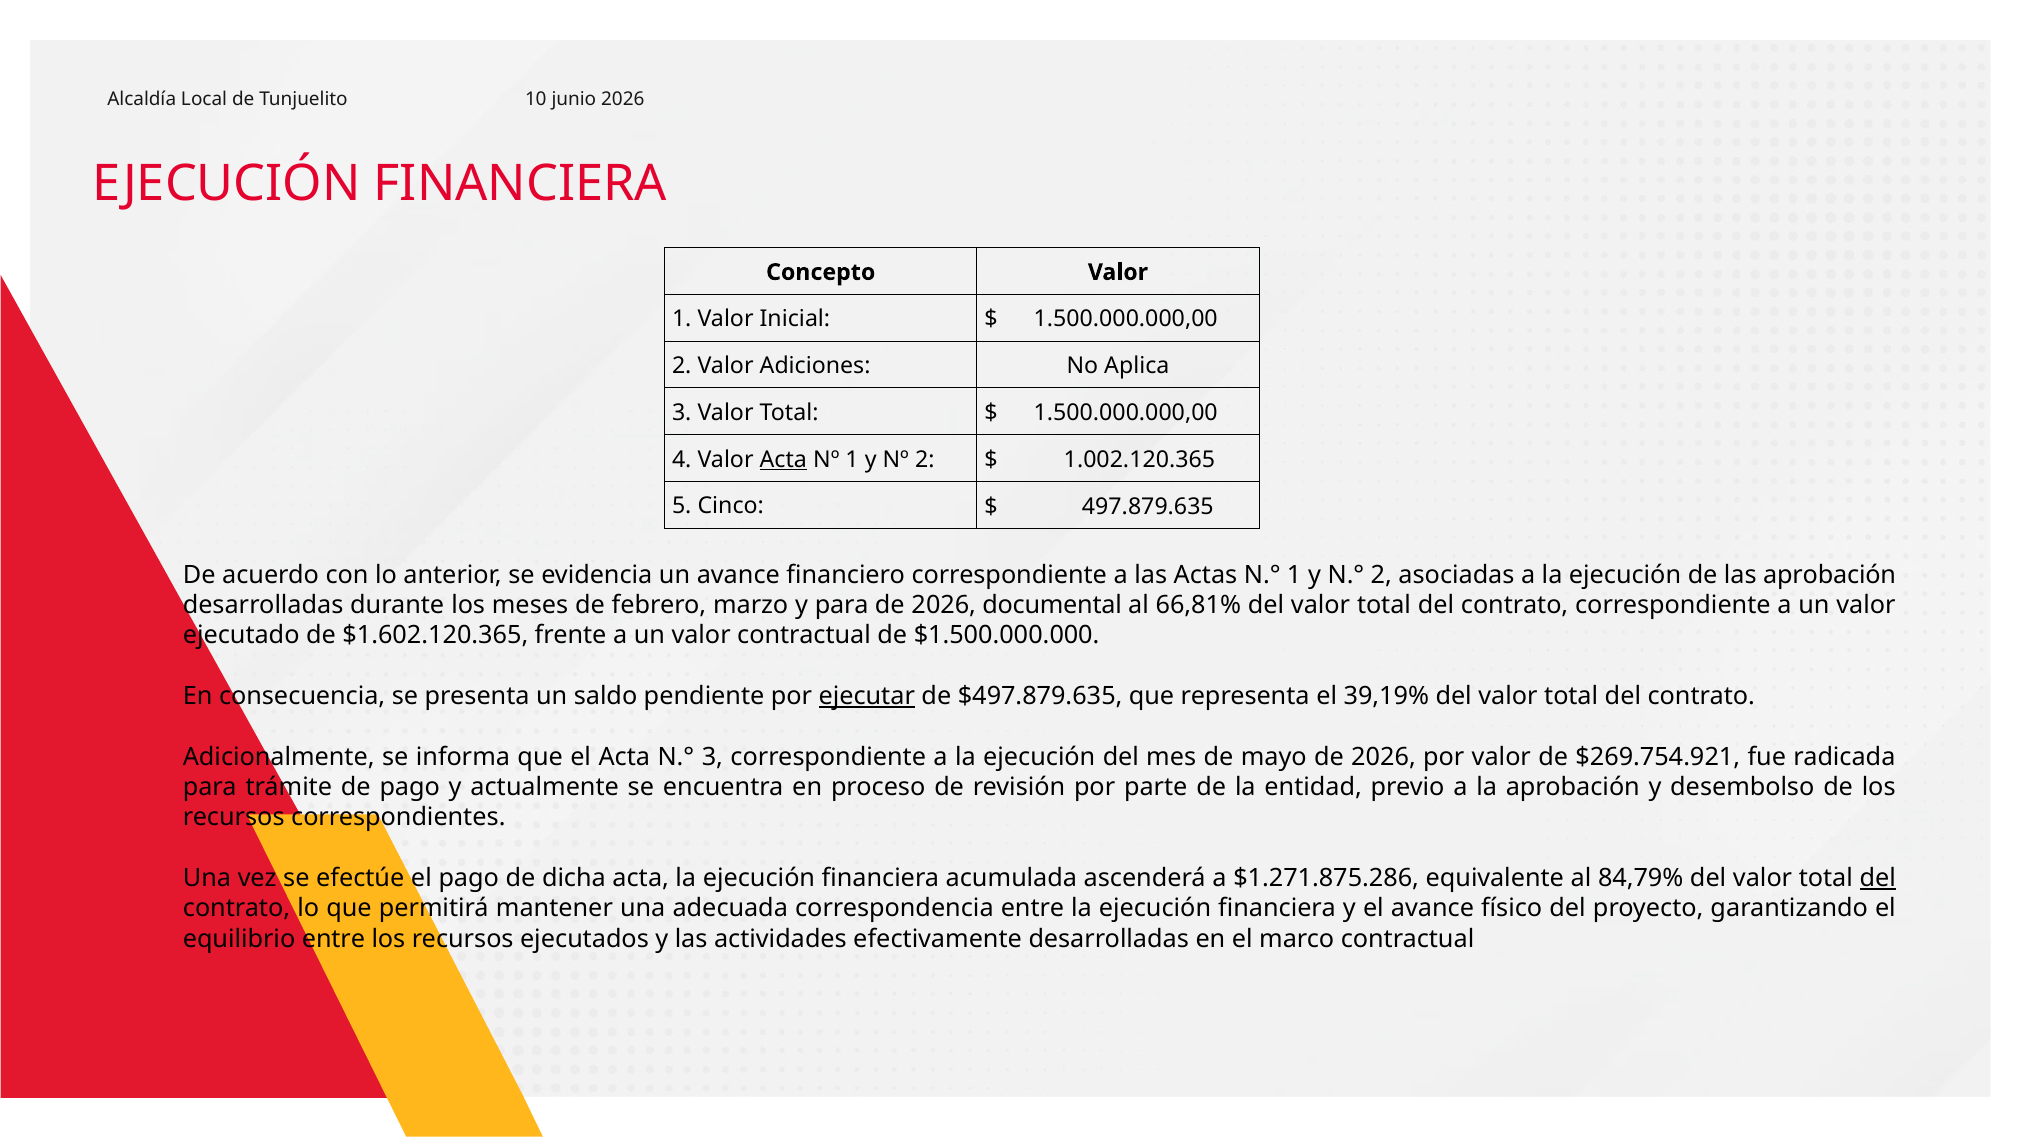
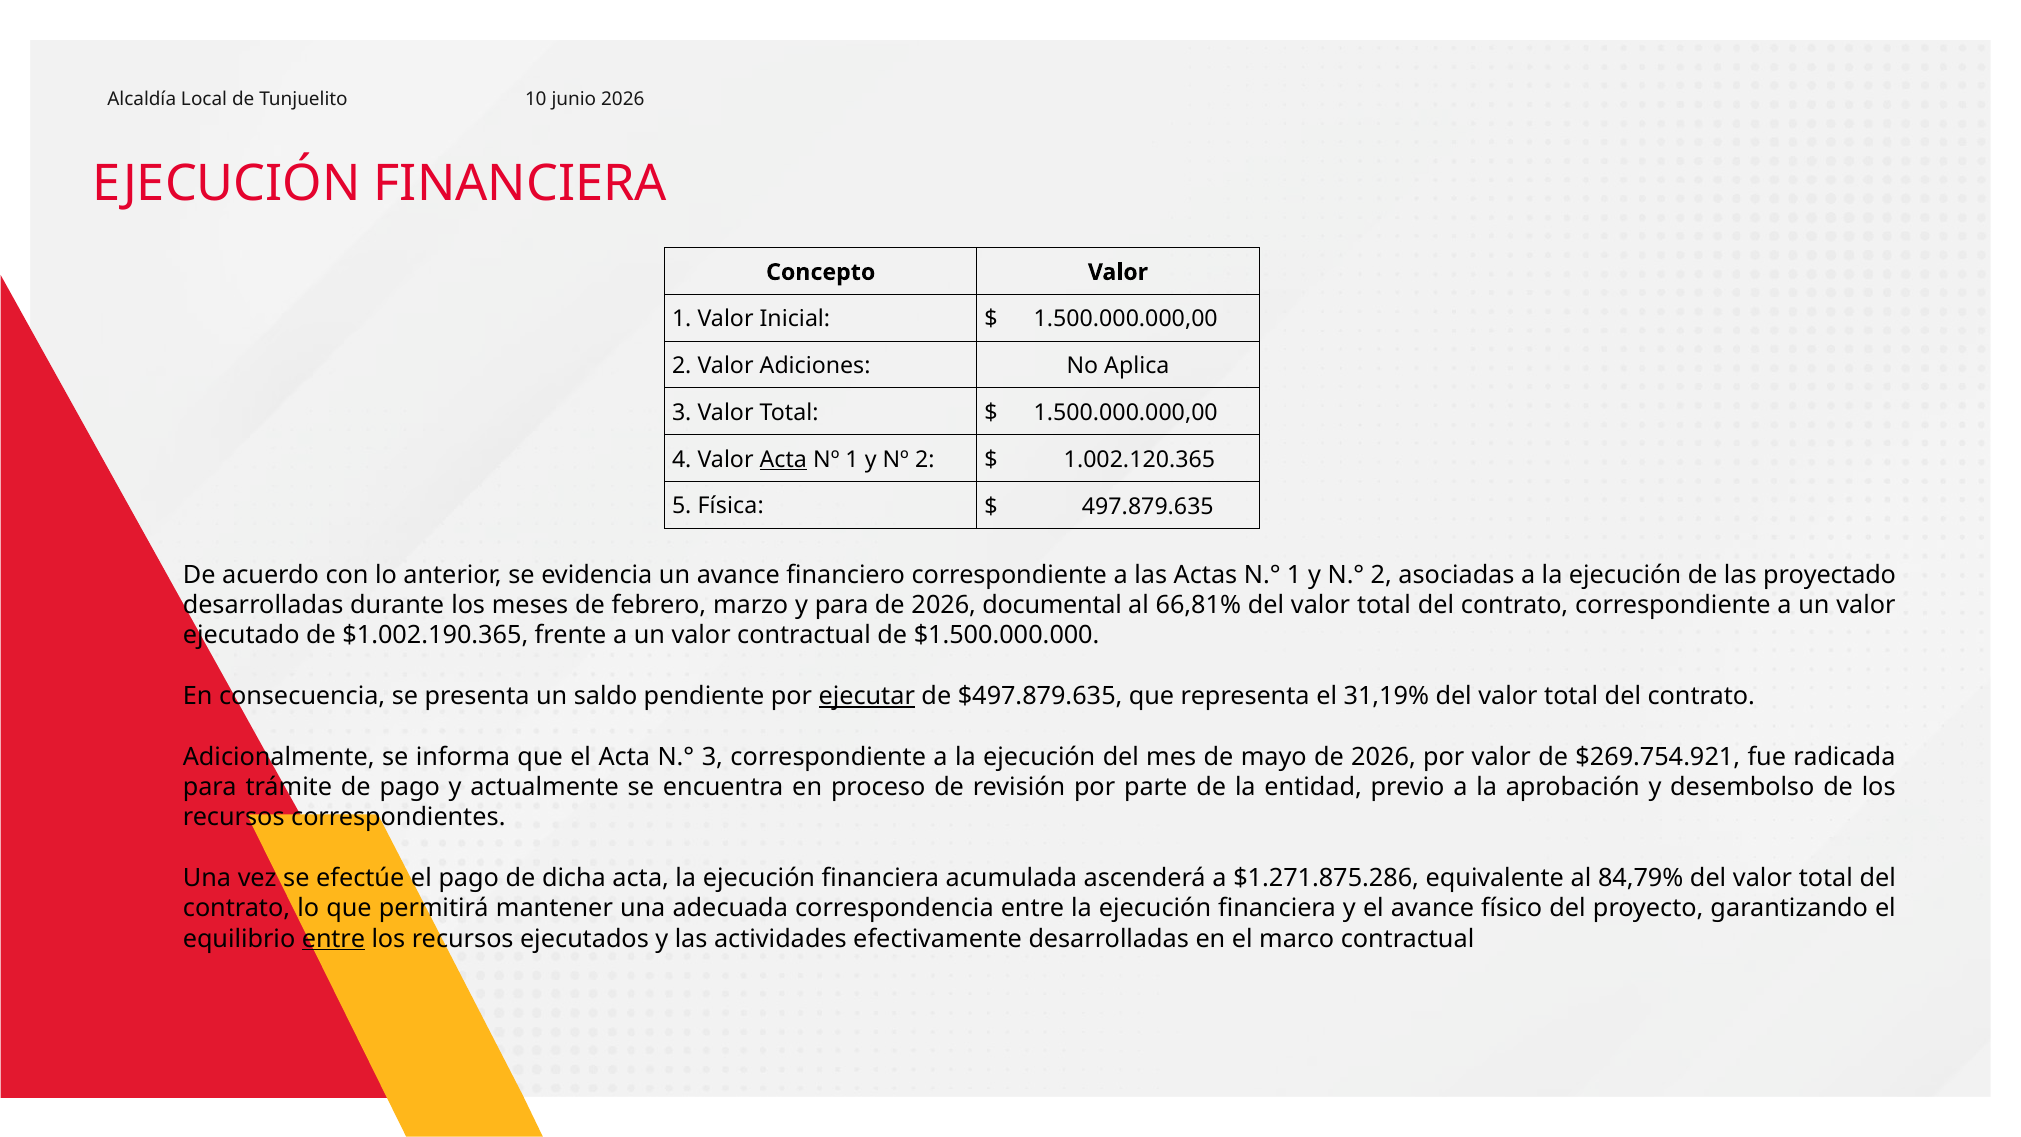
Cinco: Cinco -> Física
las aprobación: aprobación -> proyectado
$1.602.120.365: $1.602.120.365 -> $1.002.190.365
39,19%: 39,19% -> 31,19%
del at (1878, 878) underline: present -> none
entre at (333, 939) underline: none -> present
